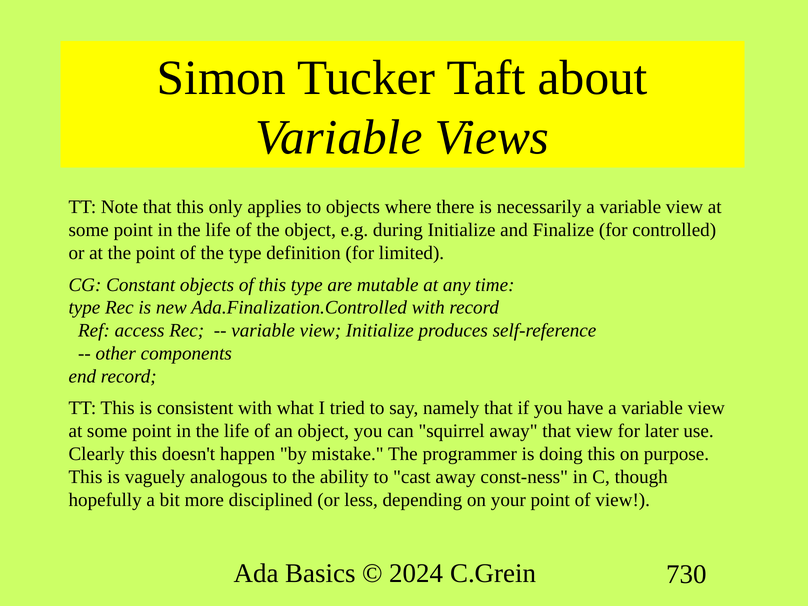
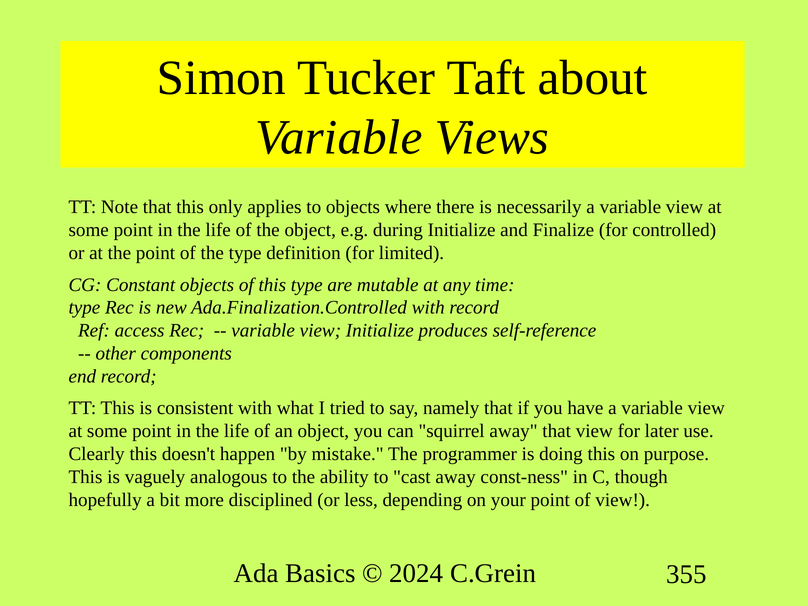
730: 730 -> 355
